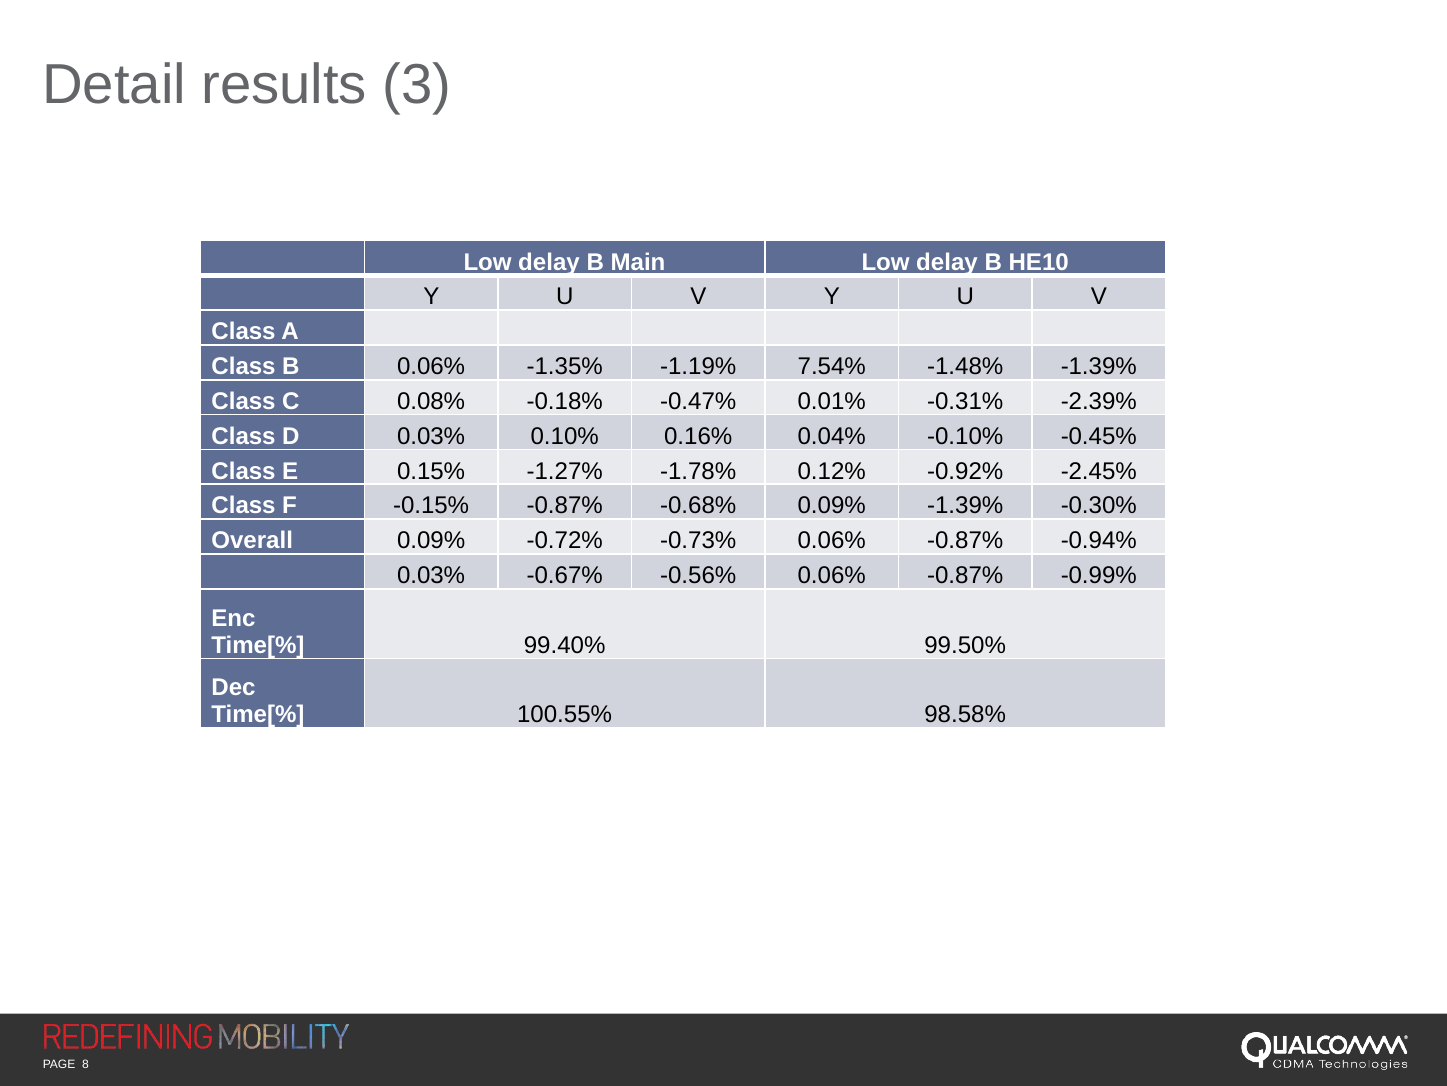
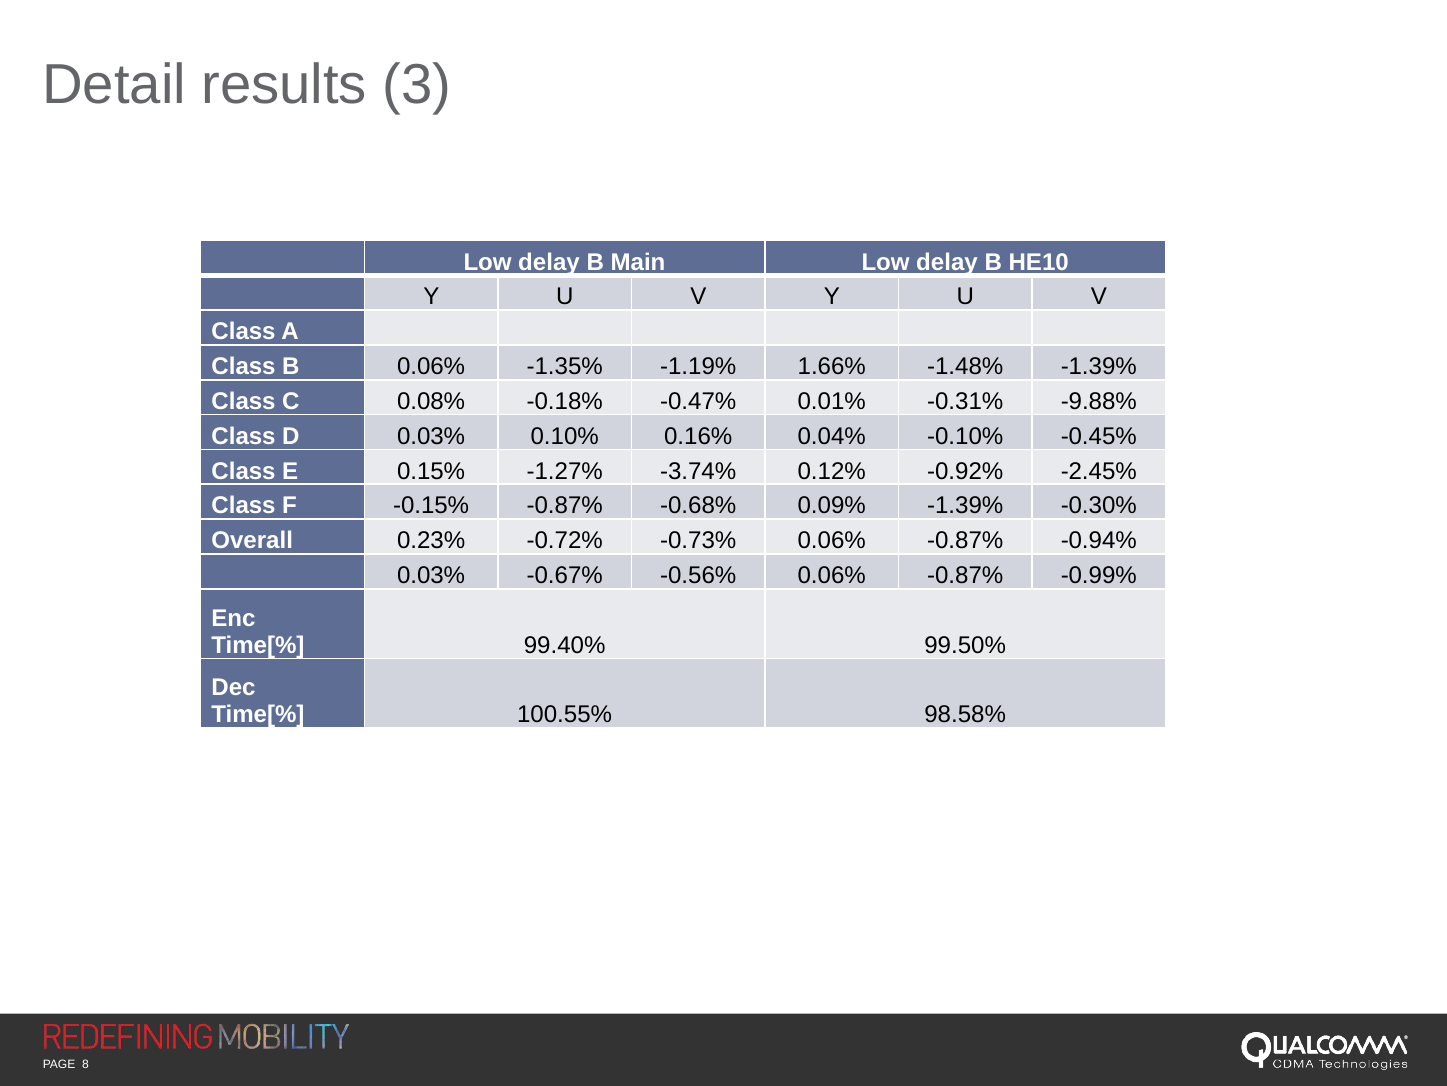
7.54%: 7.54% -> 1.66%
-2.39%: -2.39% -> -9.88%
-1.78%: -1.78% -> -3.74%
Overall 0.09%: 0.09% -> 0.23%
